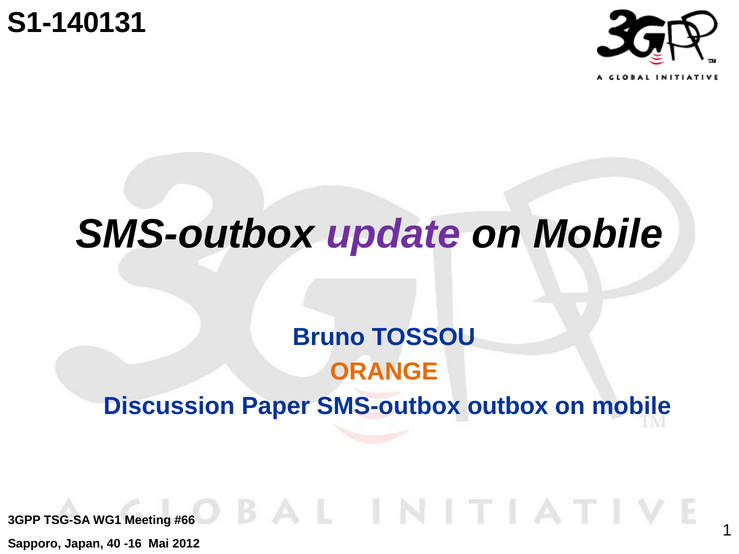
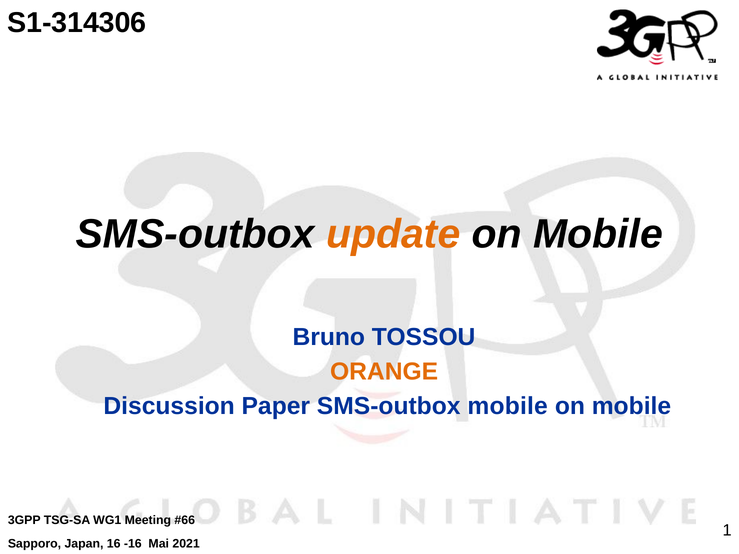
S1-140131: S1-140131 -> S1-314306
update colour: purple -> orange
SMS-outbox outbox: outbox -> mobile
40: 40 -> 16
2012: 2012 -> 2021
